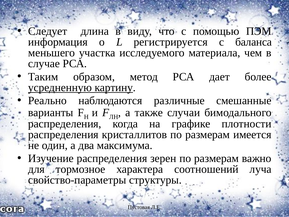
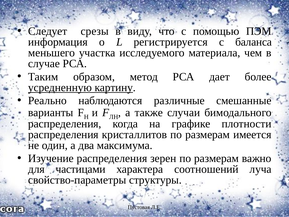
длина: длина -> срезы
тормозное: тормозное -> частицами
